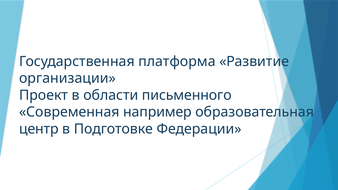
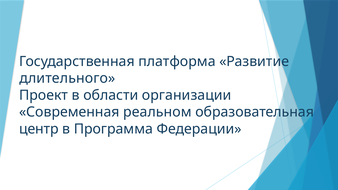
организации: организации -> длительного
письменного: письменного -> организации
например: например -> реальном
Подготовке: Подготовке -> Программа
